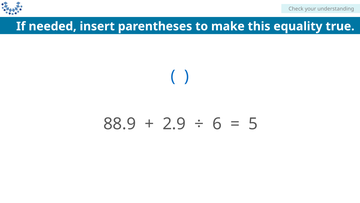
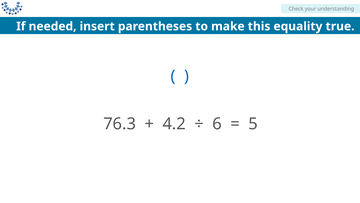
88.9: 88.9 -> 76.3
2.9: 2.9 -> 4.2
